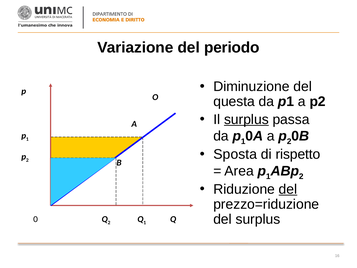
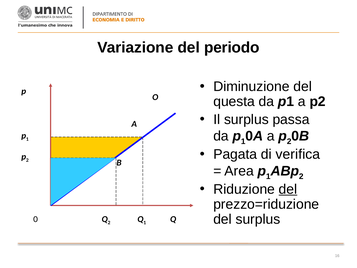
surplus at (246, 119) underline: present -> none
Sposta: Sposta -> Pagata
rispetto: rispetto -> verifica
